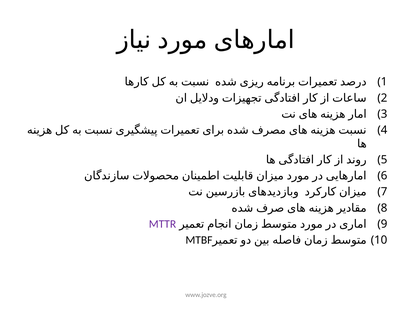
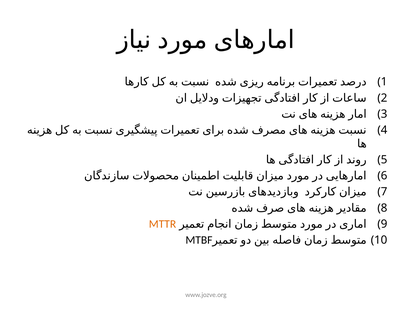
MTTR colour: purple -> orange
